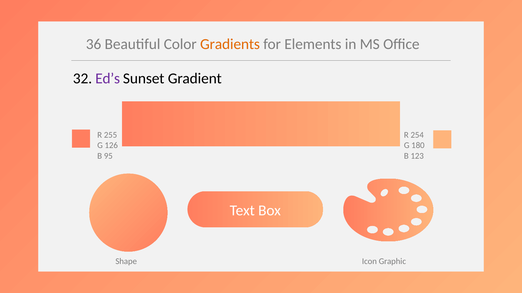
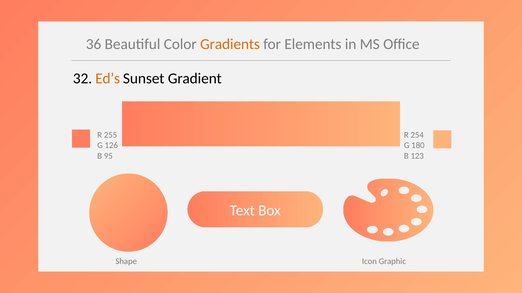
Ed’s colour: purple -> orange
